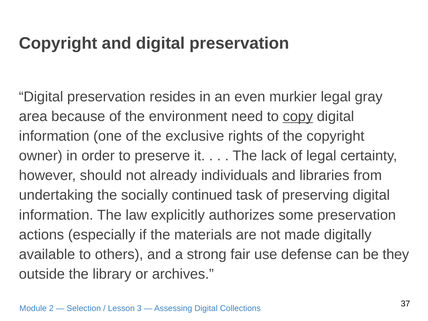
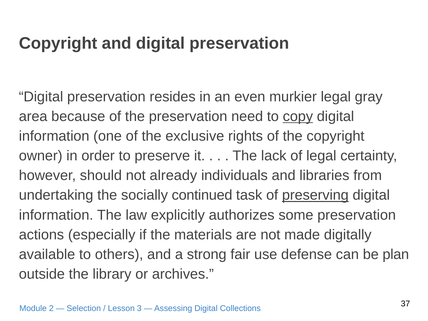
the environment: environment -> preservation
preserving underline: none -> present
they: they -> plan
